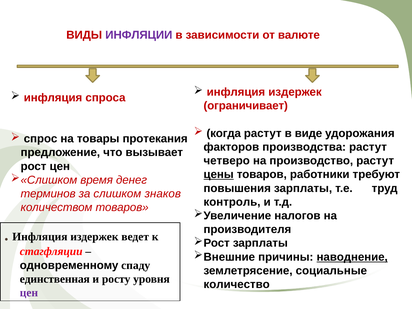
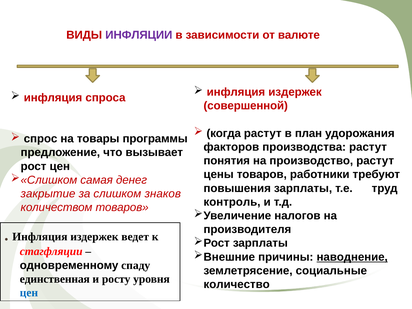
ограничивает: ограничивает -> совершенной
виде: виде -> план
протекания: протекания -> программы
четверо: четверо -> понятия
цены underline: present -> none
время: время -> самая
терминов: терминов -> закрытие
цен at (29, 293) colour: purple -> blue
